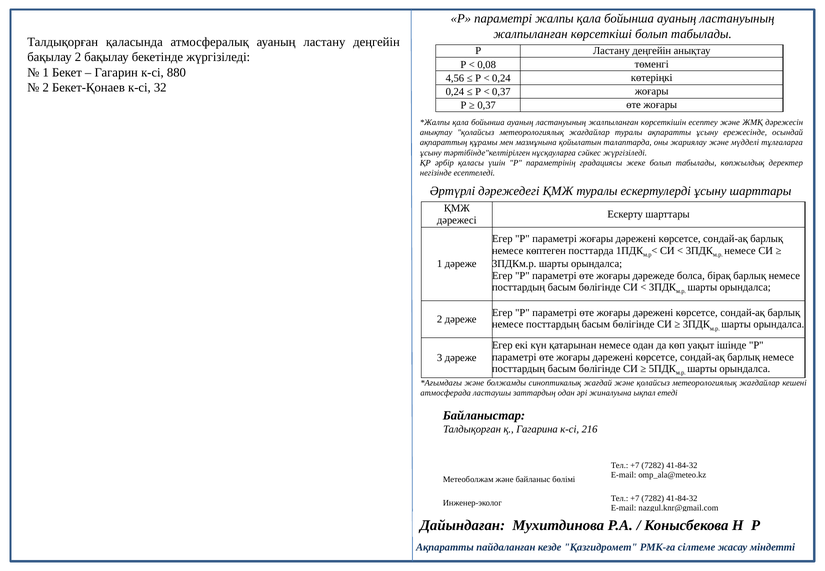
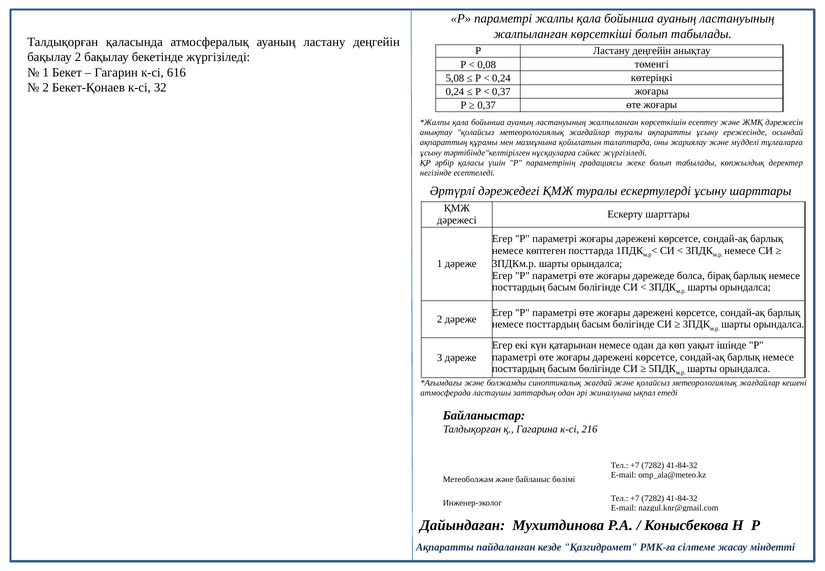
880: 880 -> 616
4,56: 4,56 -> 5,08
